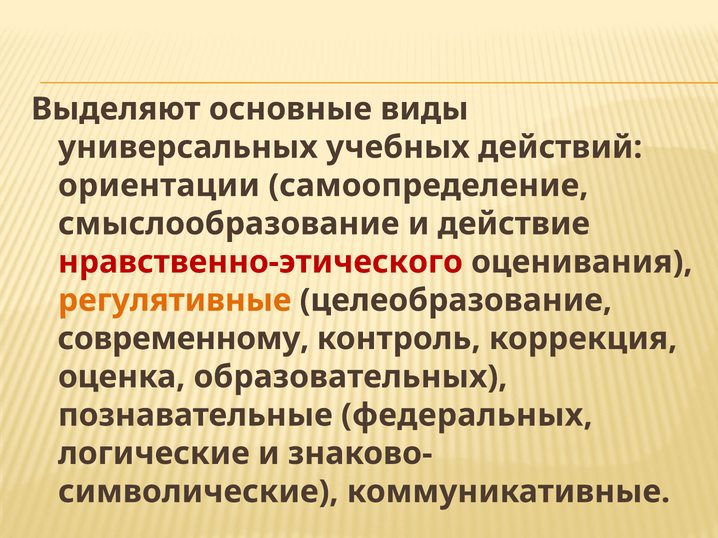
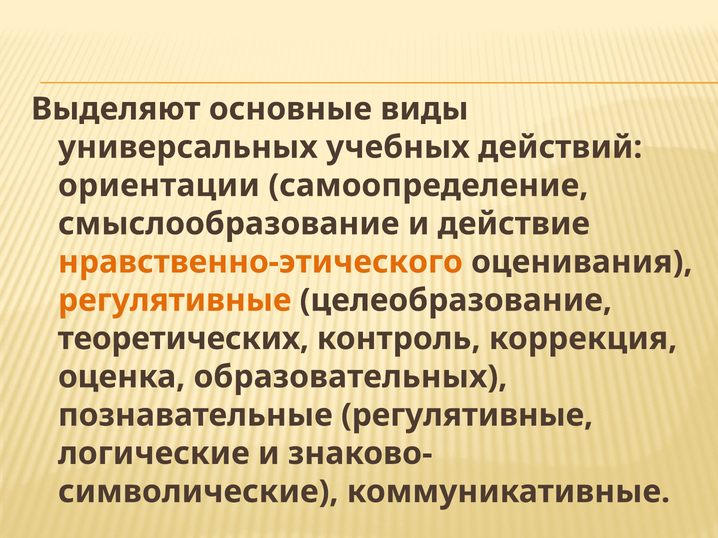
нравственно-этического colour: red -> orange
современному: современному -> теоретических
познавательные федеральных: федеральных -> регулятивные
